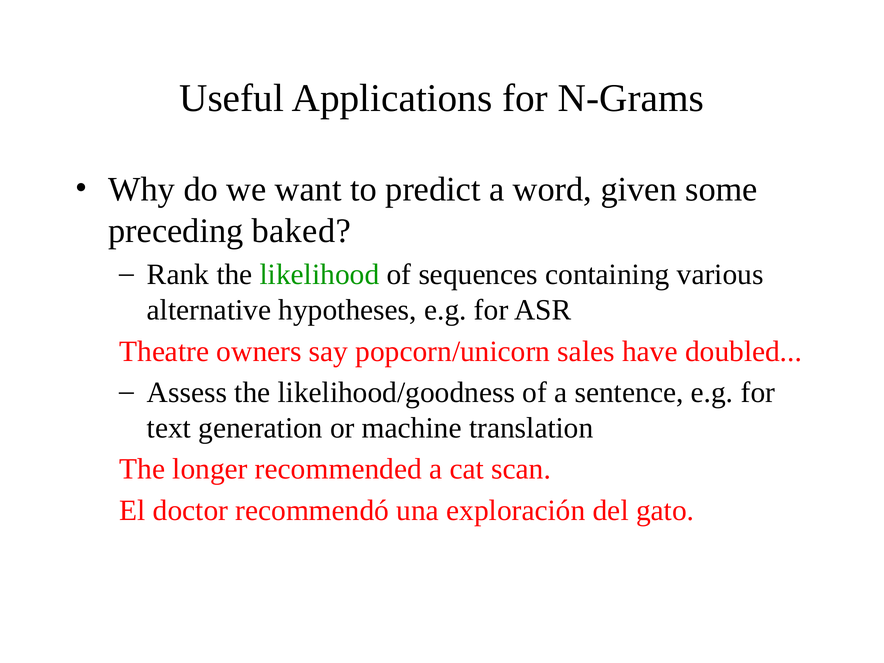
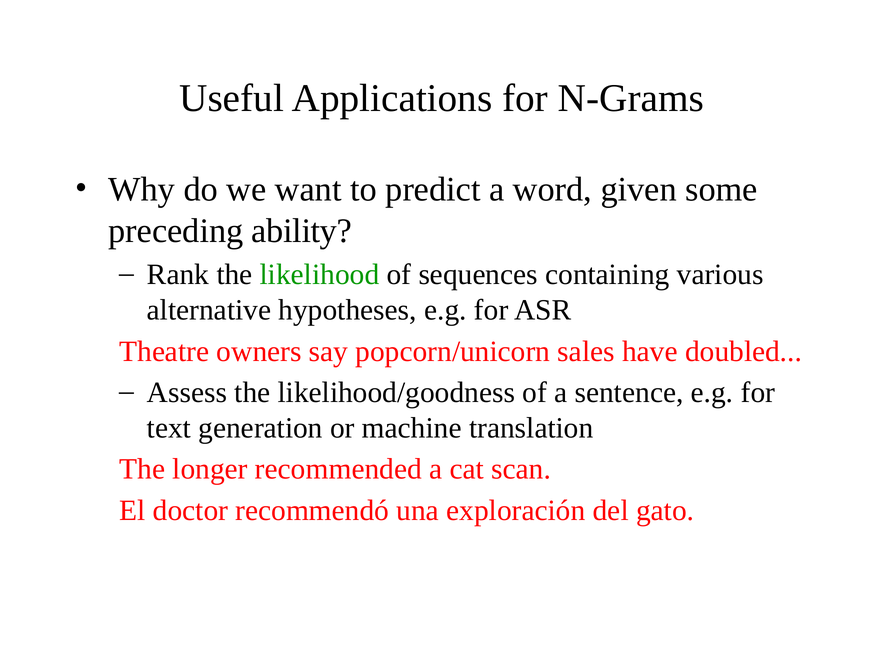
baked: baked -> ability
